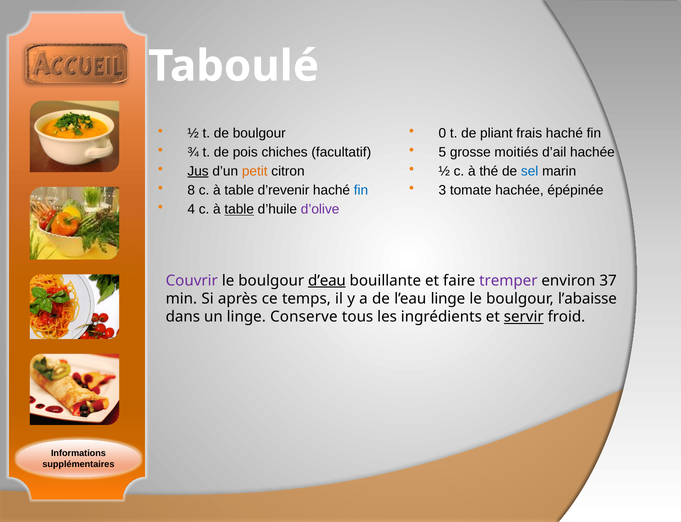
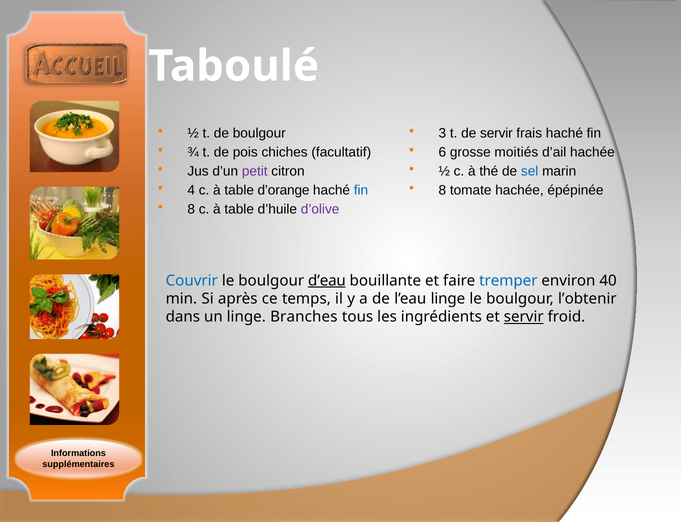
0: 0 -> 3
de pliant: pliant -> servir
5: 5 -> 6
Jus underline: present -> none
petit colour: orange -> purple
8: 8 -> 4
d’revenir: d’revenir -> d’orange
3 at (442, 190): 3 -> 8
4 at (191, 209): 4 -> 8
table at (239, 209) underline: present -> none
Couvrir colour: purple -> blue
tremper colour: purple -> blue
37: 37 -> 40
l’abaisse: l’abaisse -> l’obtenir
Conserve: Conserve -> Branches
